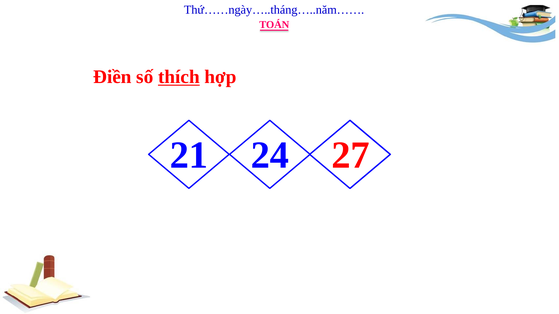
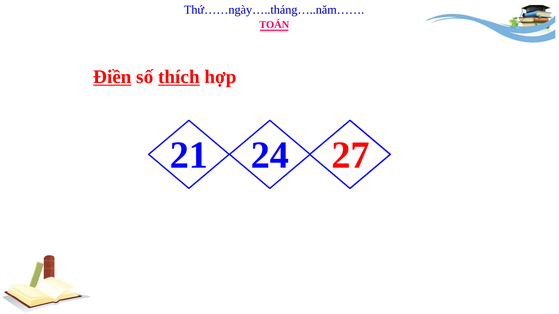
Điền underline: none -> present
